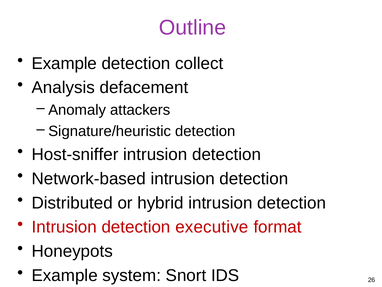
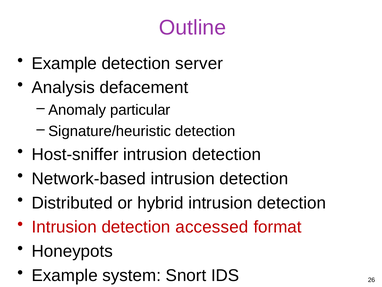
collect: collect -> server
attackers: attackers -> particular
executive: executive -> accessed
